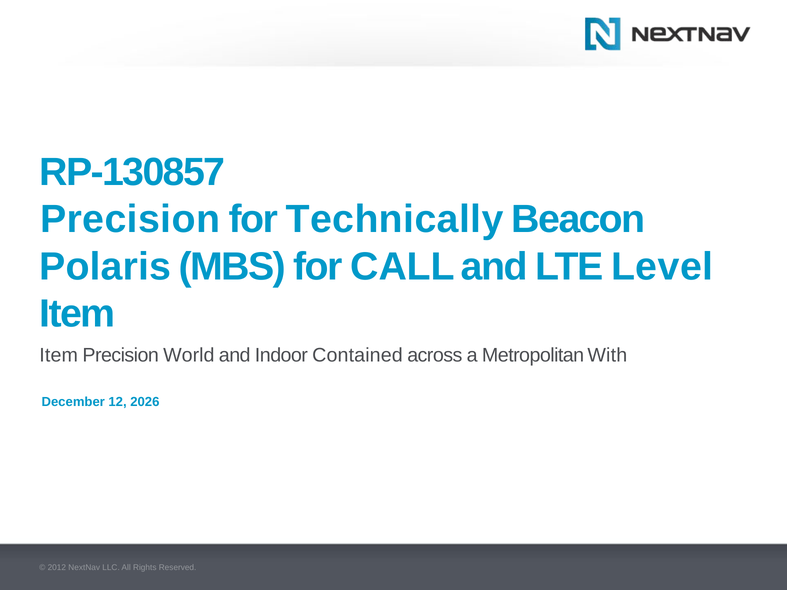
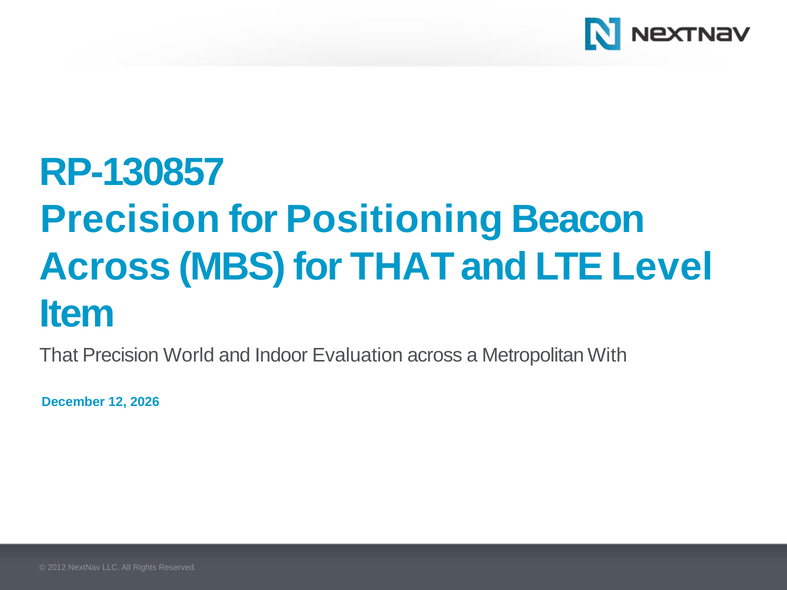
Technically: Technically -> Positioning
Polaris at (105, 267): Polaris -> Across
for CALL: CALL -> THAT
Item at (59, 355): Item -> That
Contained: Contained -> Evaluation
